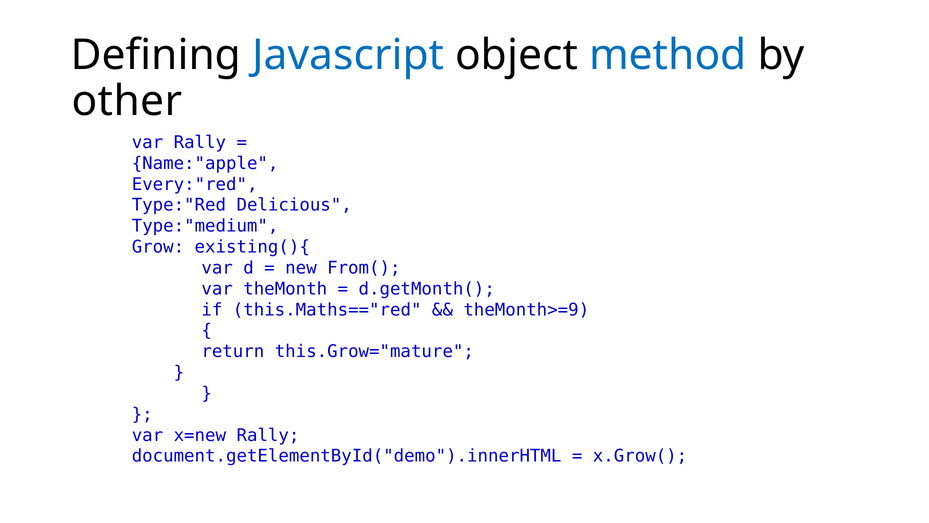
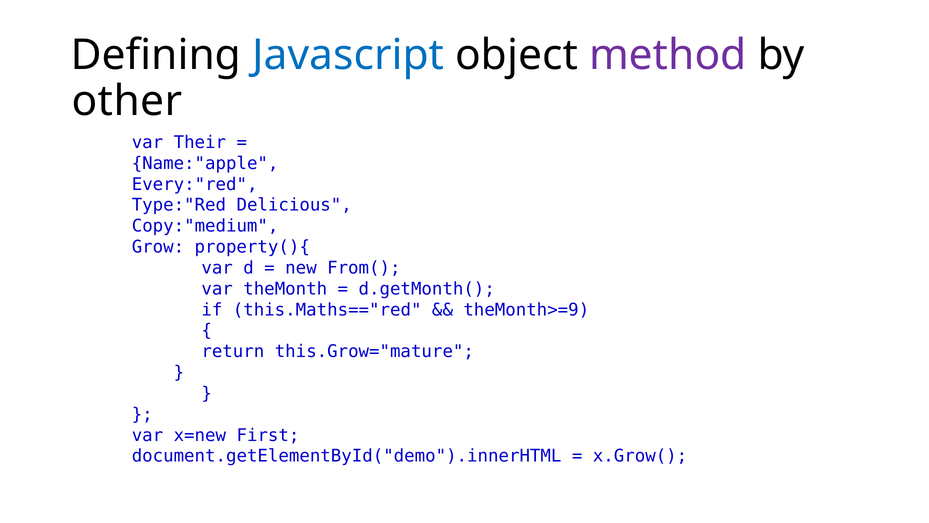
method colour: blue -> purple
var Rally: Rally -> Their
Type:"medium: Type:"medium -> Copy:"medium
existing(){: existing(){ -> property(){
x=new Rally: Rally -> First
